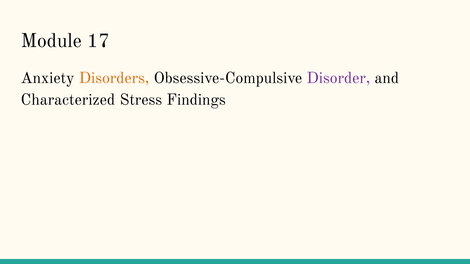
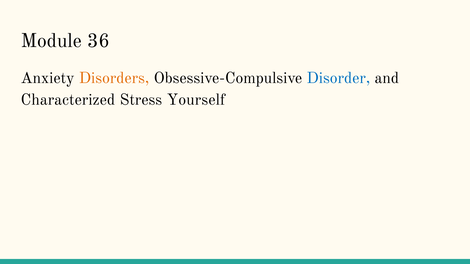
17: 17 -> 36
Disorder colour: purple -> blue
Findings: Findings -> Yourself
